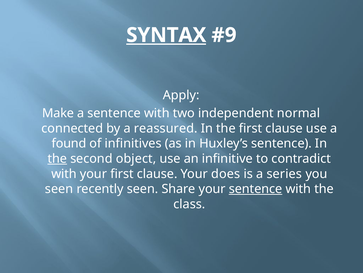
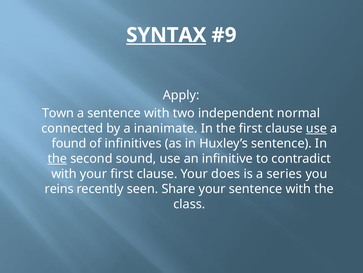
Make: Make -> Town
reassured: reassured -> inanimate
use at (316, 128) underline: none -> present
object: object -> sound
seen at (59, 188): seen -> reins
sentence at (256, 188) underline: present -> none
